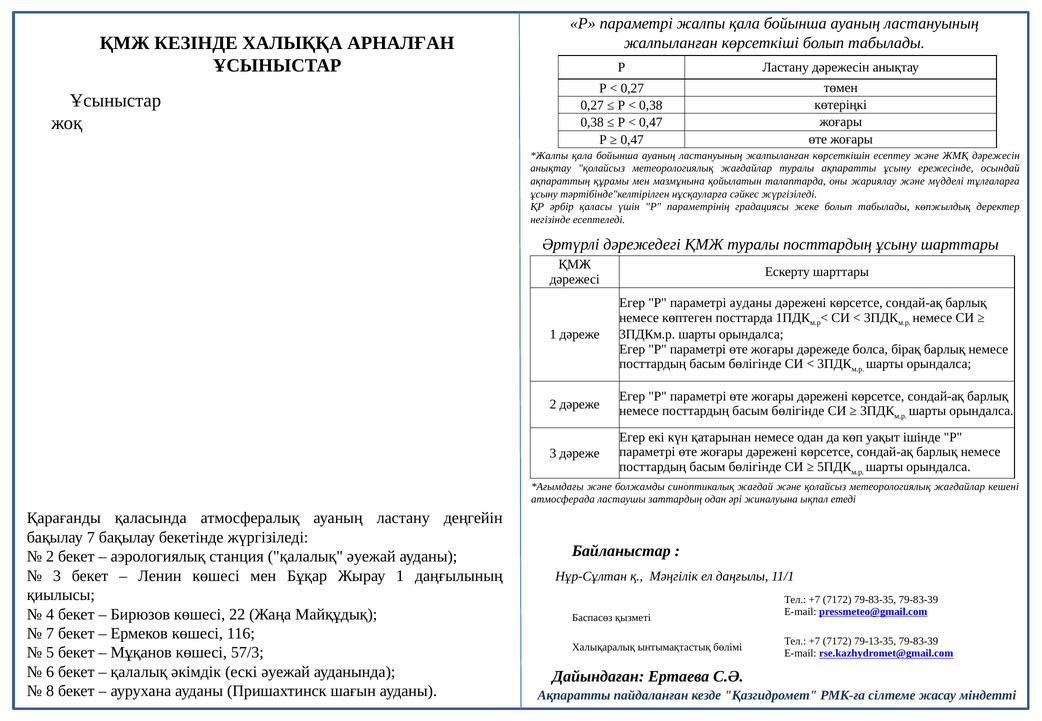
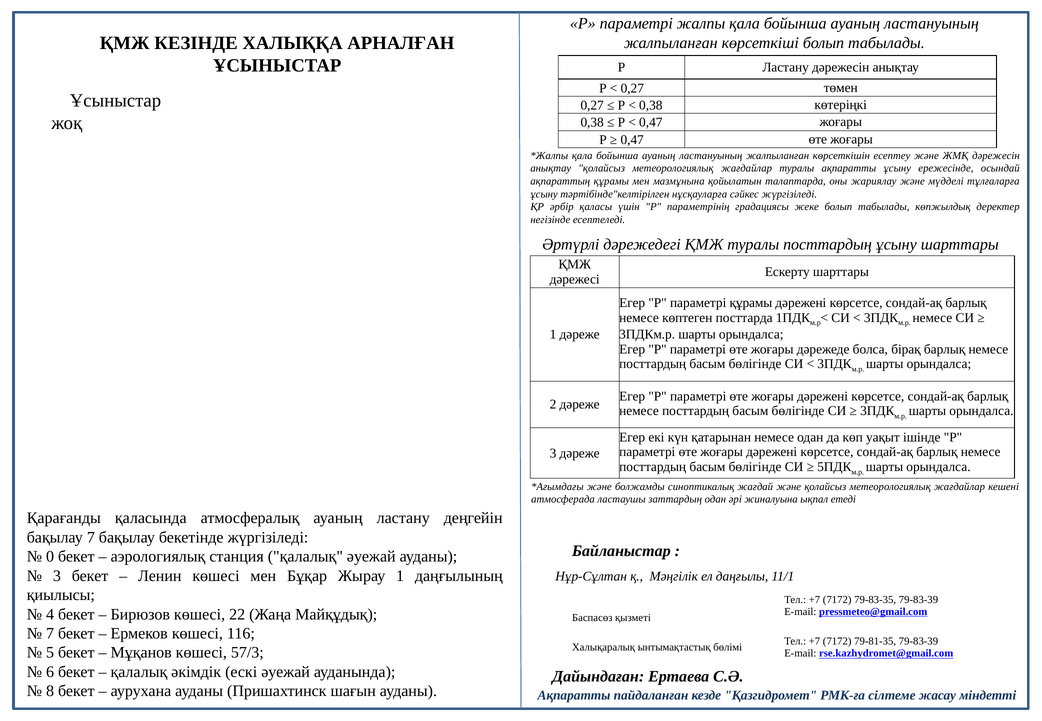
параметрі ауданы: ауданы -> құрамы
2 at (50, 557): 2 -> 0
79-13-35: 79-13-35 -> 79-81-35
